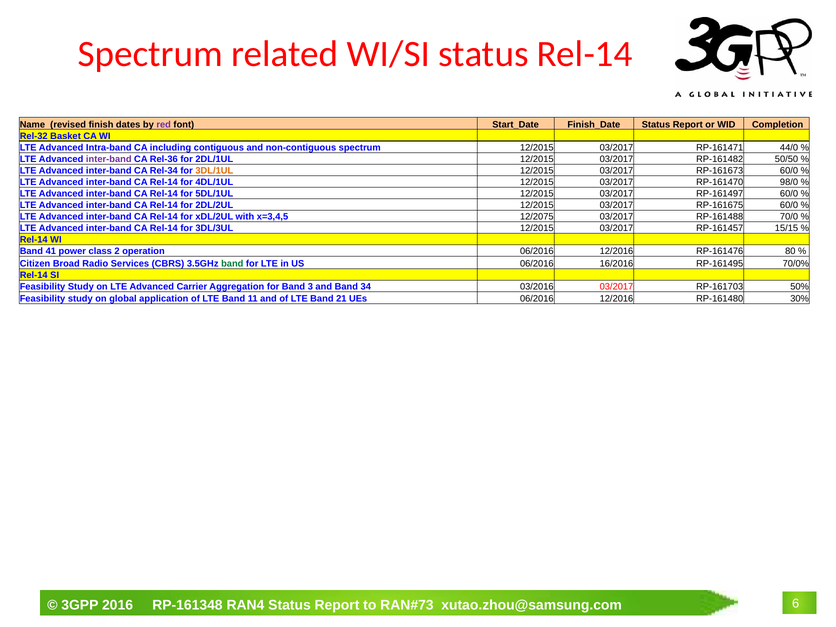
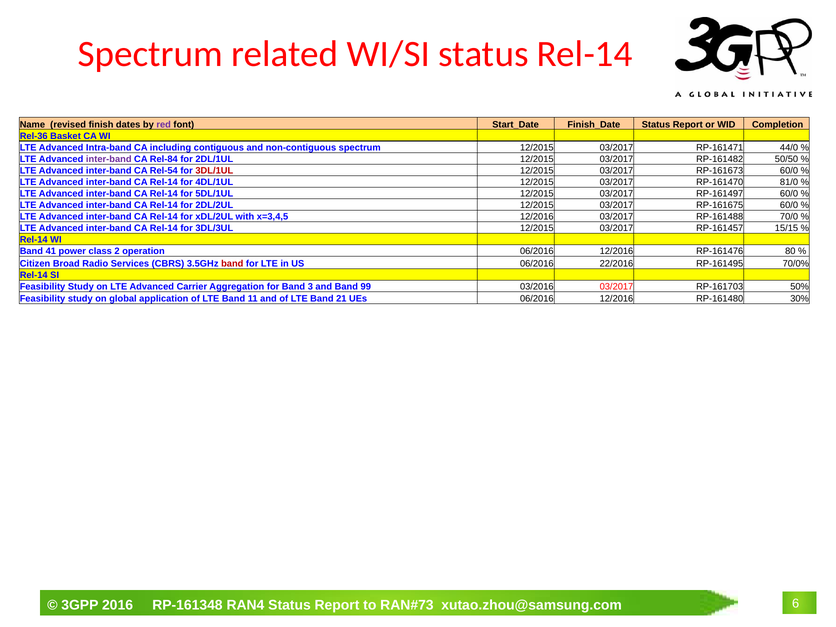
Rel-32: Rel-32 -> Rel-36
Rel-36: Rel-36 -> Rel-84
Rel-34: Rel-34 -> Rel-54
3DL/1UL colour: orange -> red
98/0: 98/0 -> 81/0
x=3,4,5 12/2075: 12/2075 -> 12/2016
band at (232, 264) colour: green -> red
16/2016: 16/2016 -> 22/2016
34: 34 -> 99
